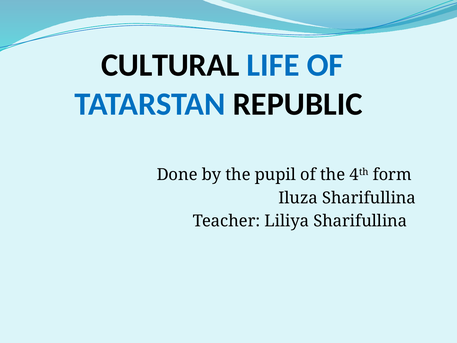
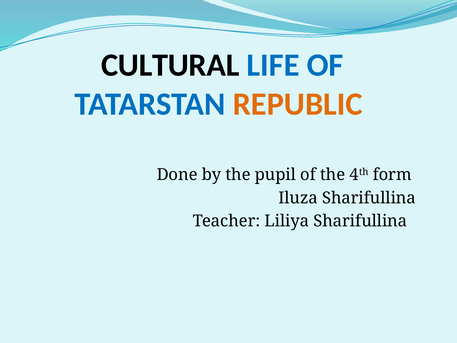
REPUBLIC colour: black -> orange
